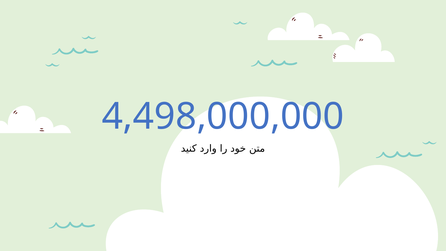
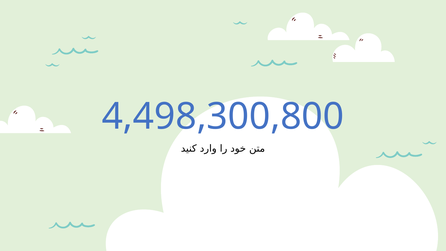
4,498,000,000: 4,498,000,000 -> 4,498,300,800
